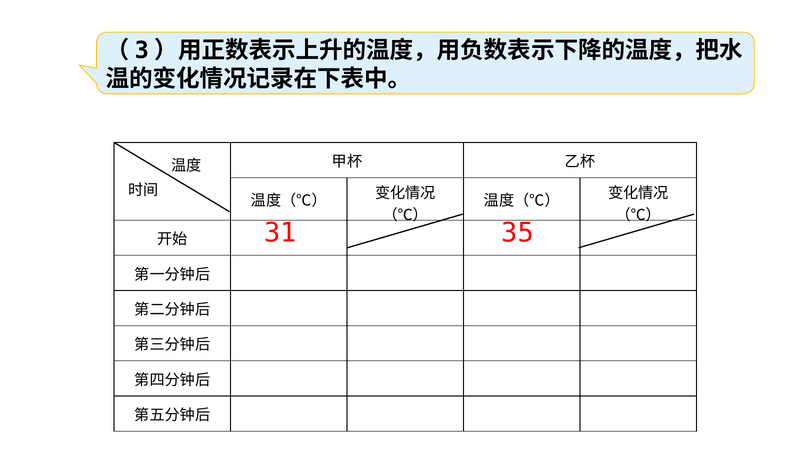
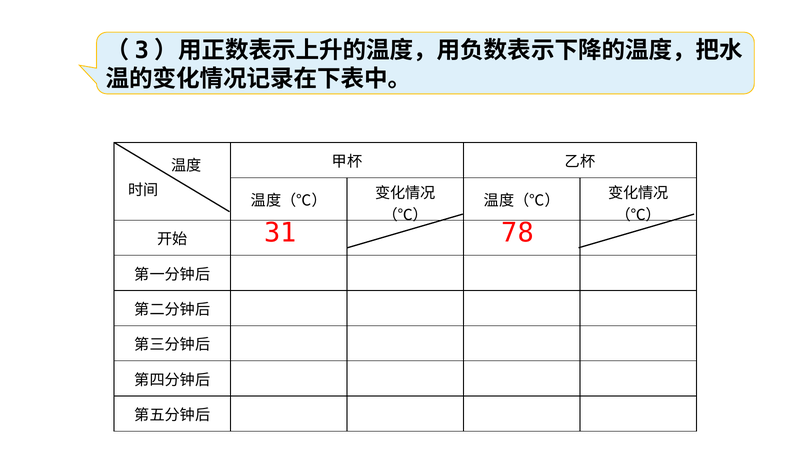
35: 35 -> 78
